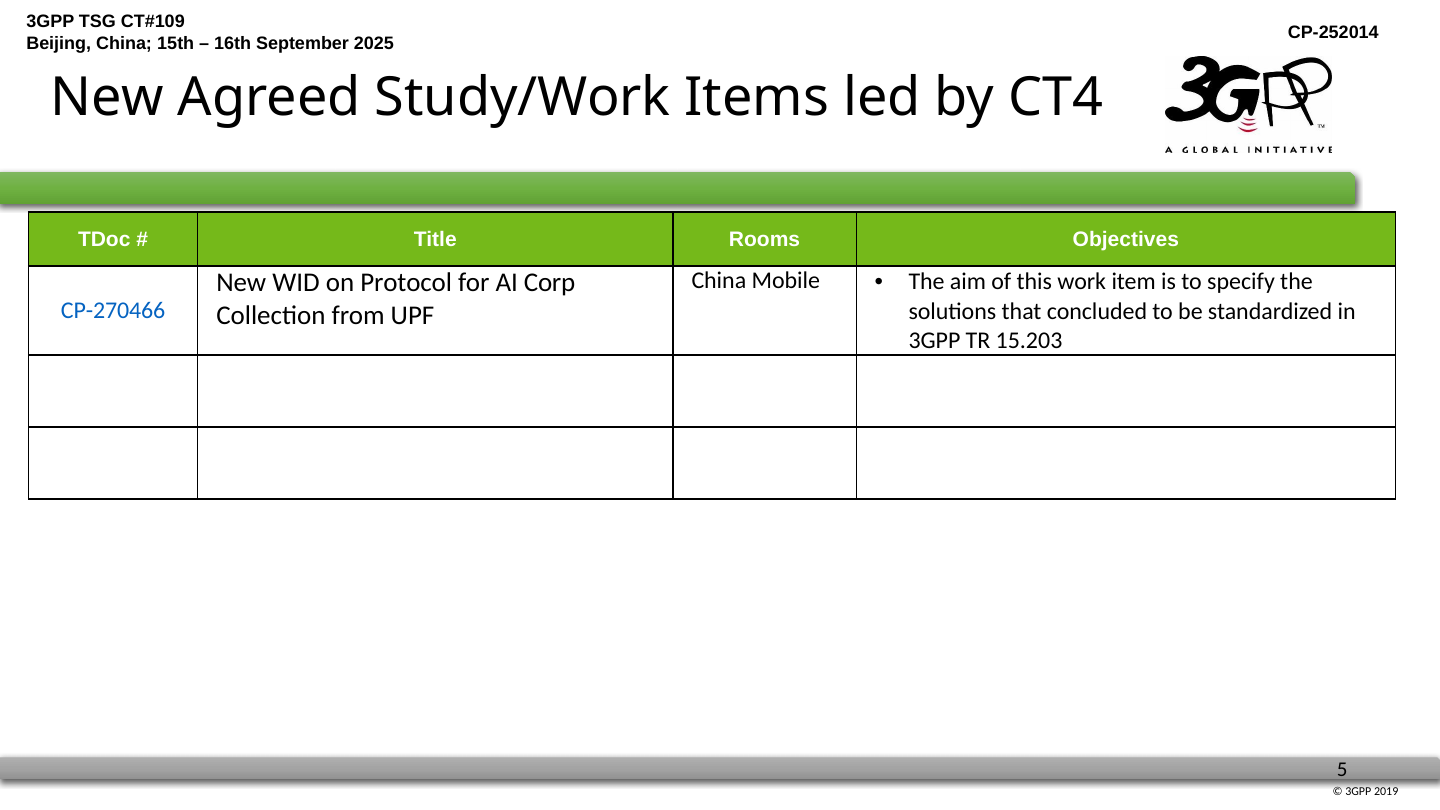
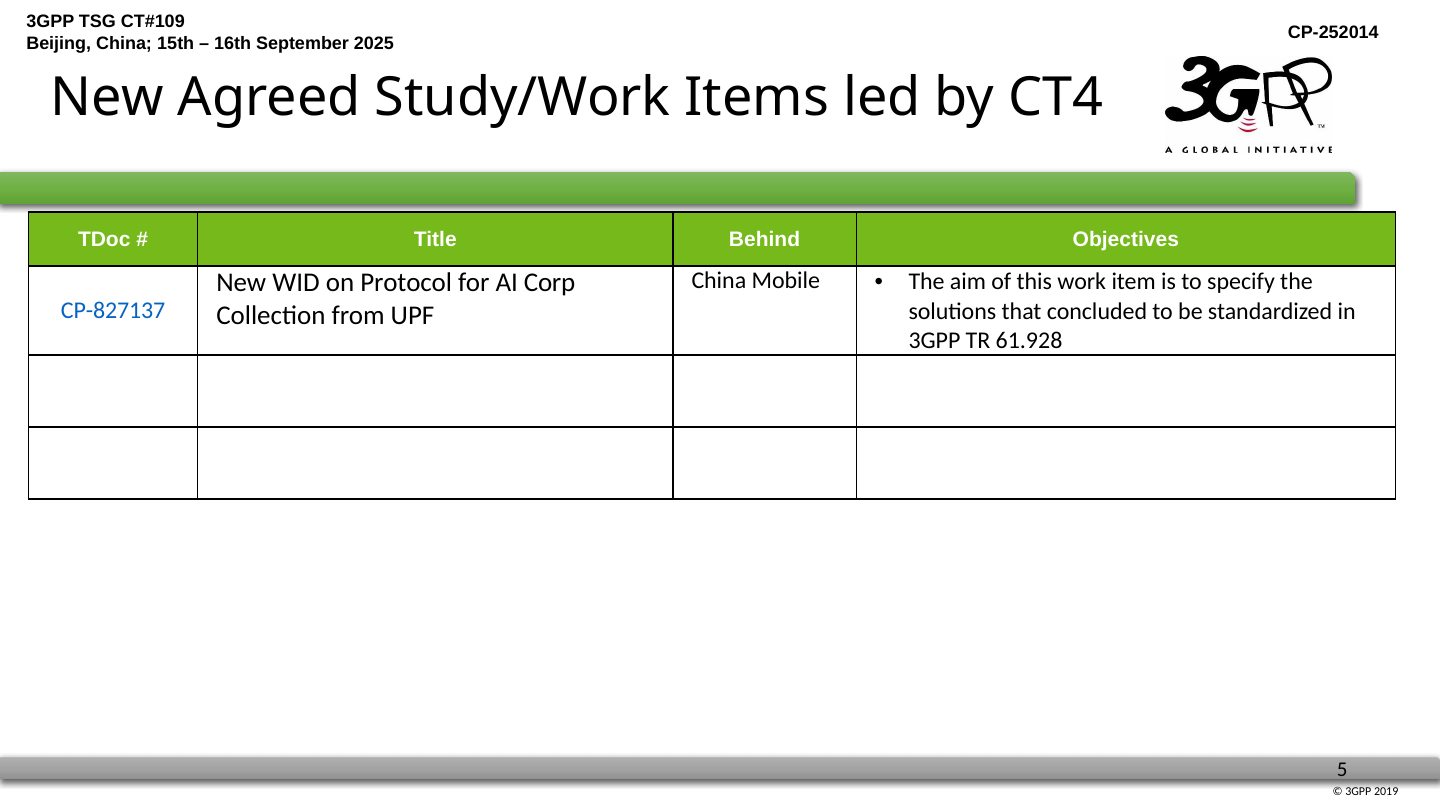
Rooms: Rooms -> Behind
CP-270466: CP-270466 -> CP-827137
15.203: 15.203 -> 61.928
